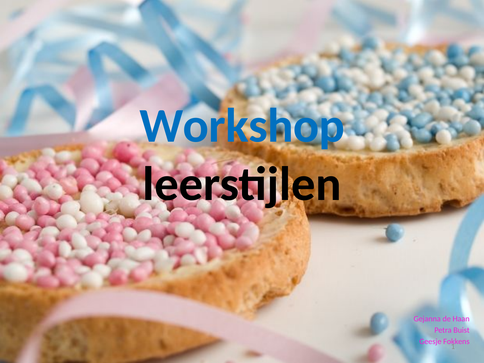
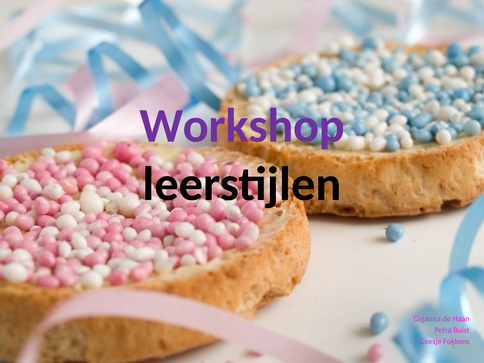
Workshop colour: blue -> purple
